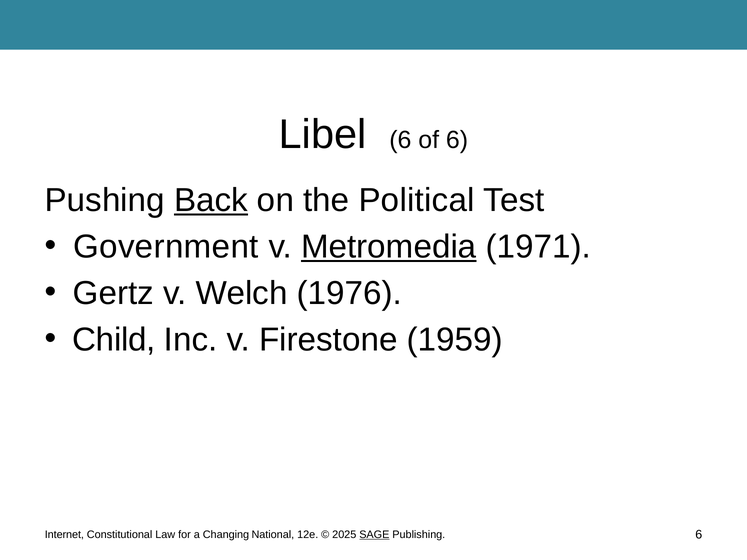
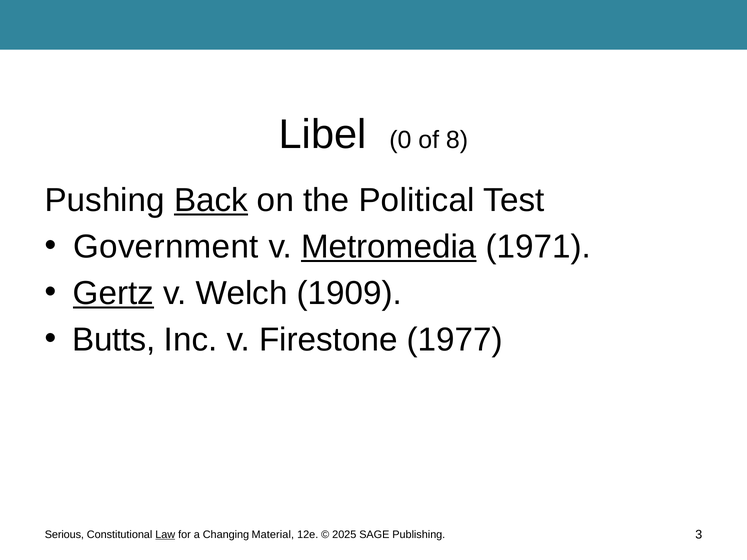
Libel 6: 6 -> 0
of 6: 6 -> 8
Gertz underline: none -> present
1976: 1976 -> 1909
Child: Child -> Butts
1959: 1959 -> 1977
Internet: Internet -> Serious
Law underline: none -> present
National: National -> Material
SAGE underline: present -> none
Publishing 6: 6 -> 3
